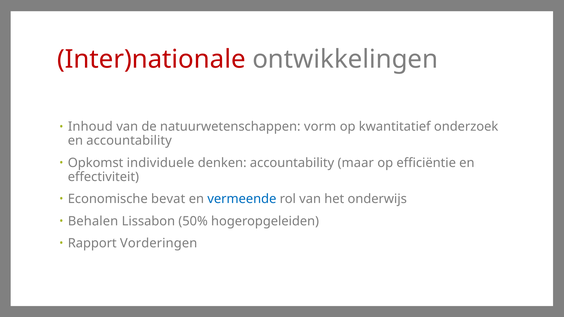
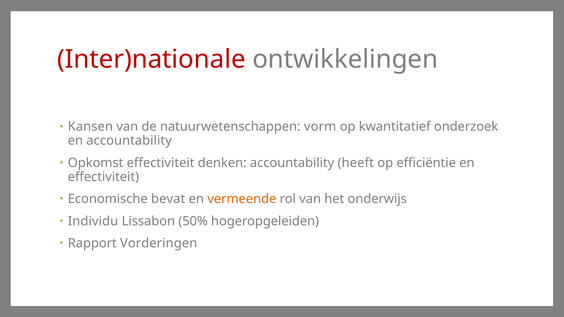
Inhoud: Inhoud -> Kansen
Opkomst individuele: individuele -> effectiviteit
maar: maar -> heeft
vermeende colour: blue -> orange
Behalen: Behalen -> Individu
